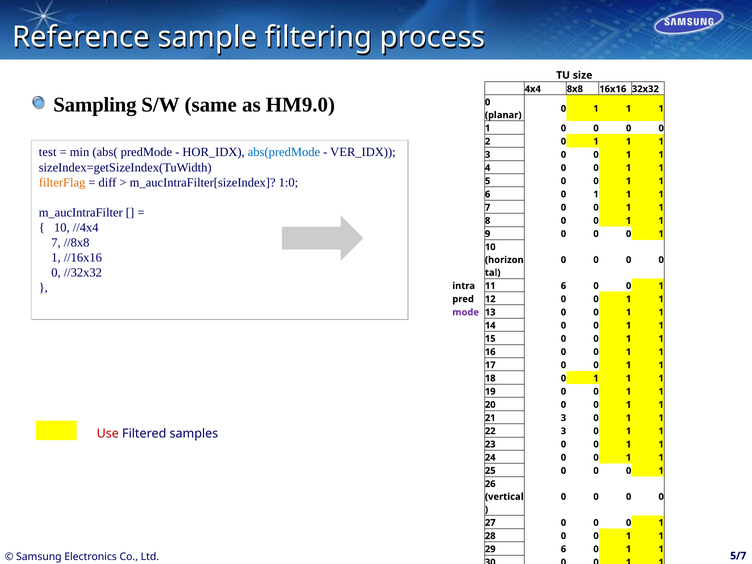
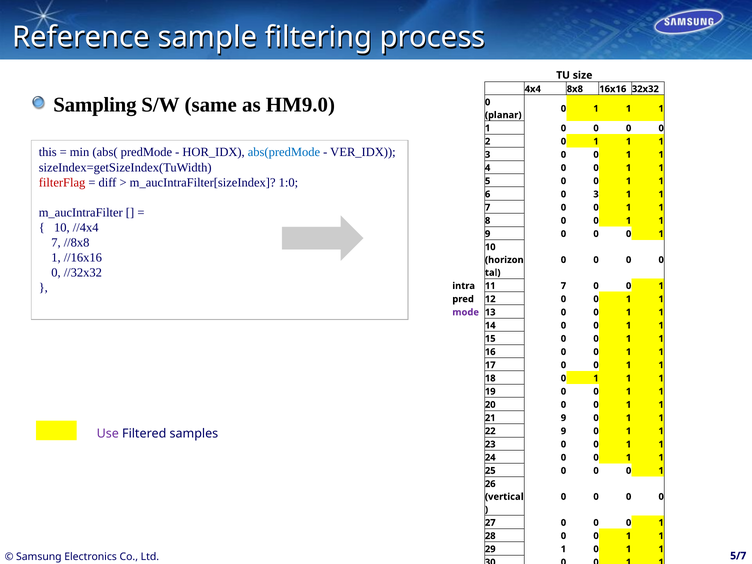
test: test -> this
filterFlag colour: orange -> red
1 at (596, 194): 1 -> 3
11 6: 6 -> 7
21 3: 3 -> 9
22 3: 3 -> 9
Use colour: red -> purple
29 6: 6 -> 1
